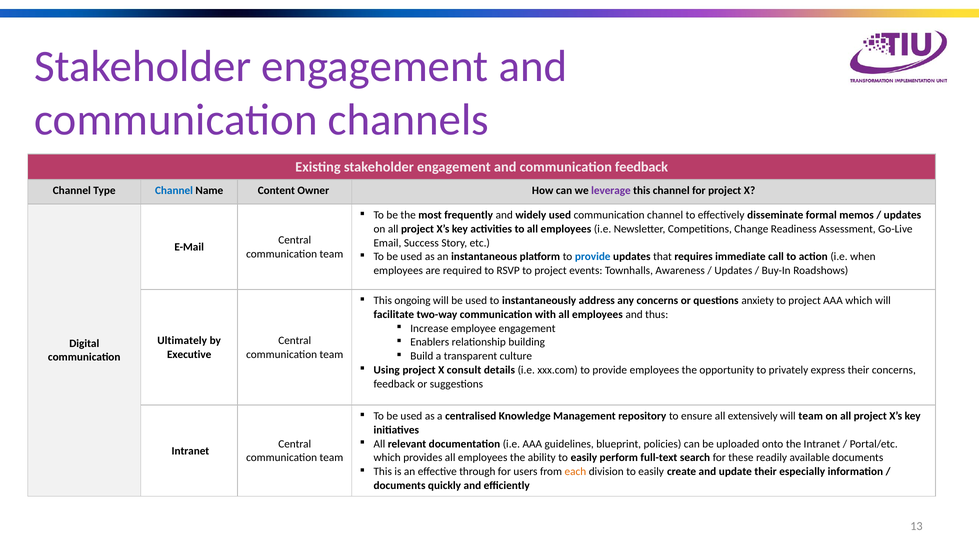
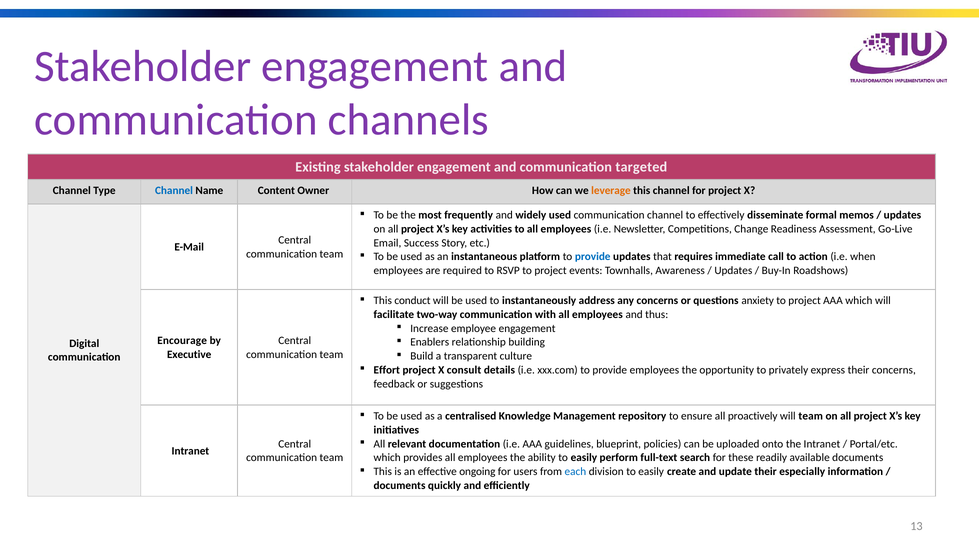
communication feedback: feedback -> targeted
leverage colour: purple -> orange
ongoing: ongoing -> conduct
Ultimately: Ultimately -> Encourage
Using: Using -> Effort
extensively: extensively -> proactively
through: through -> ongoing
each colour: orange -> blue
